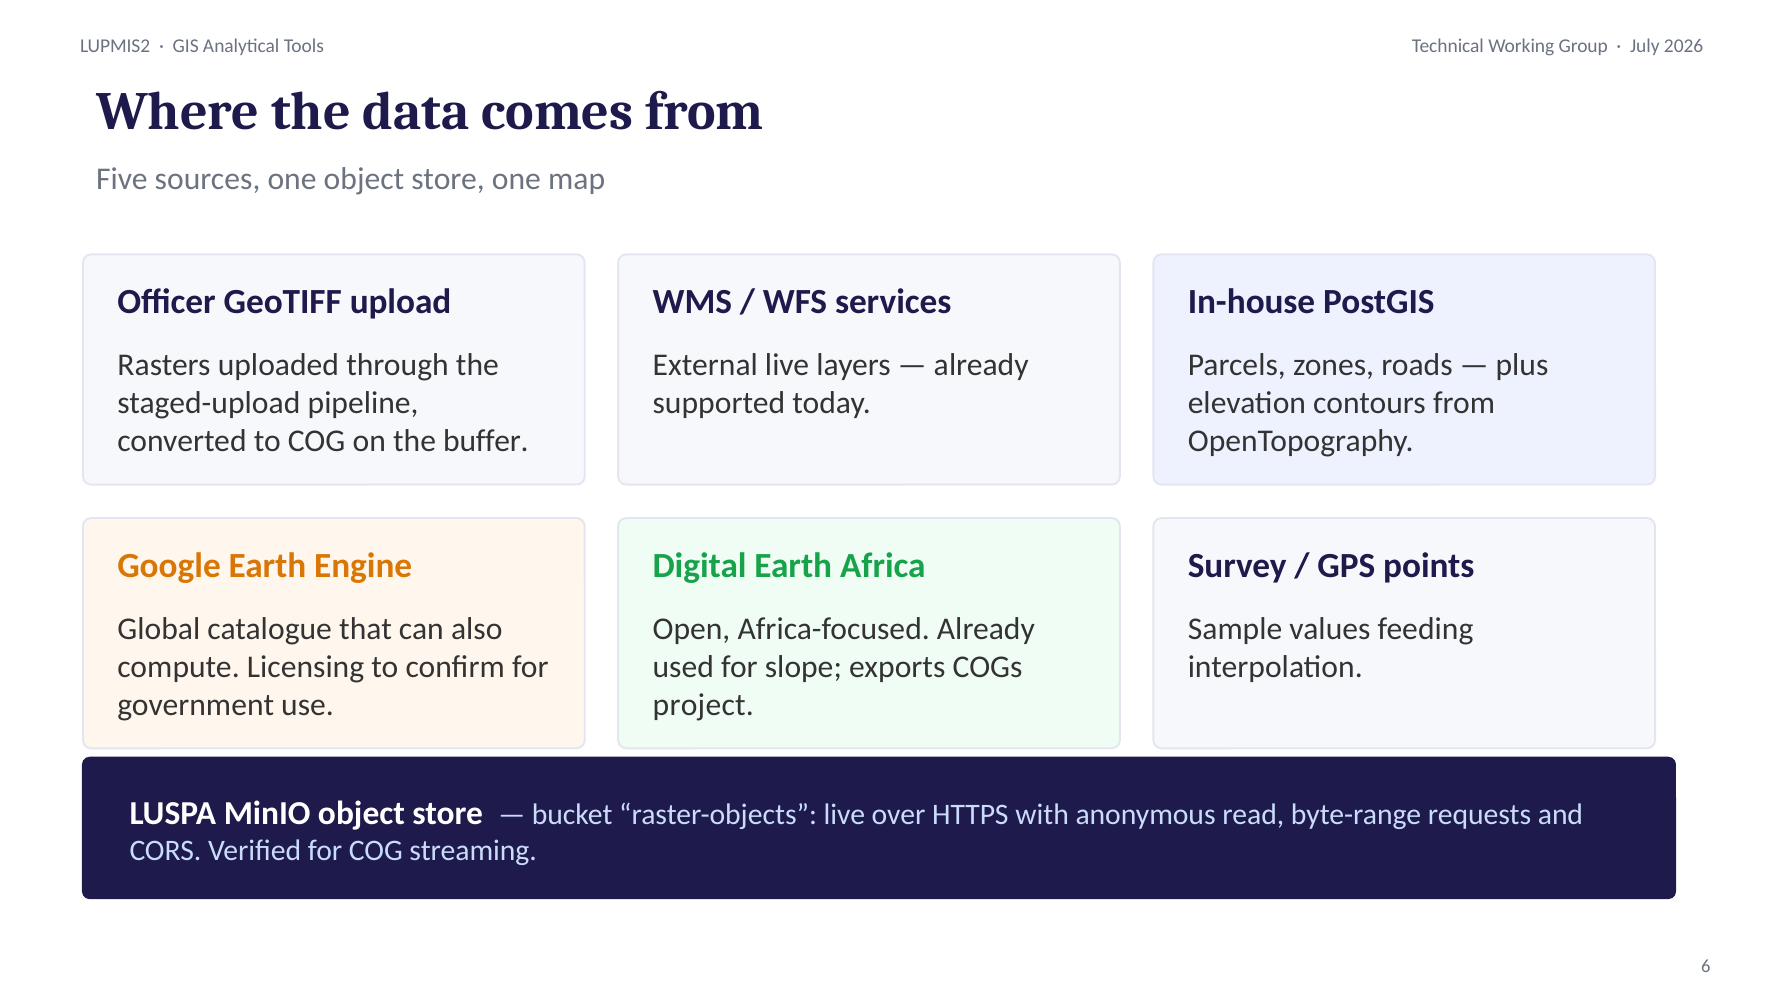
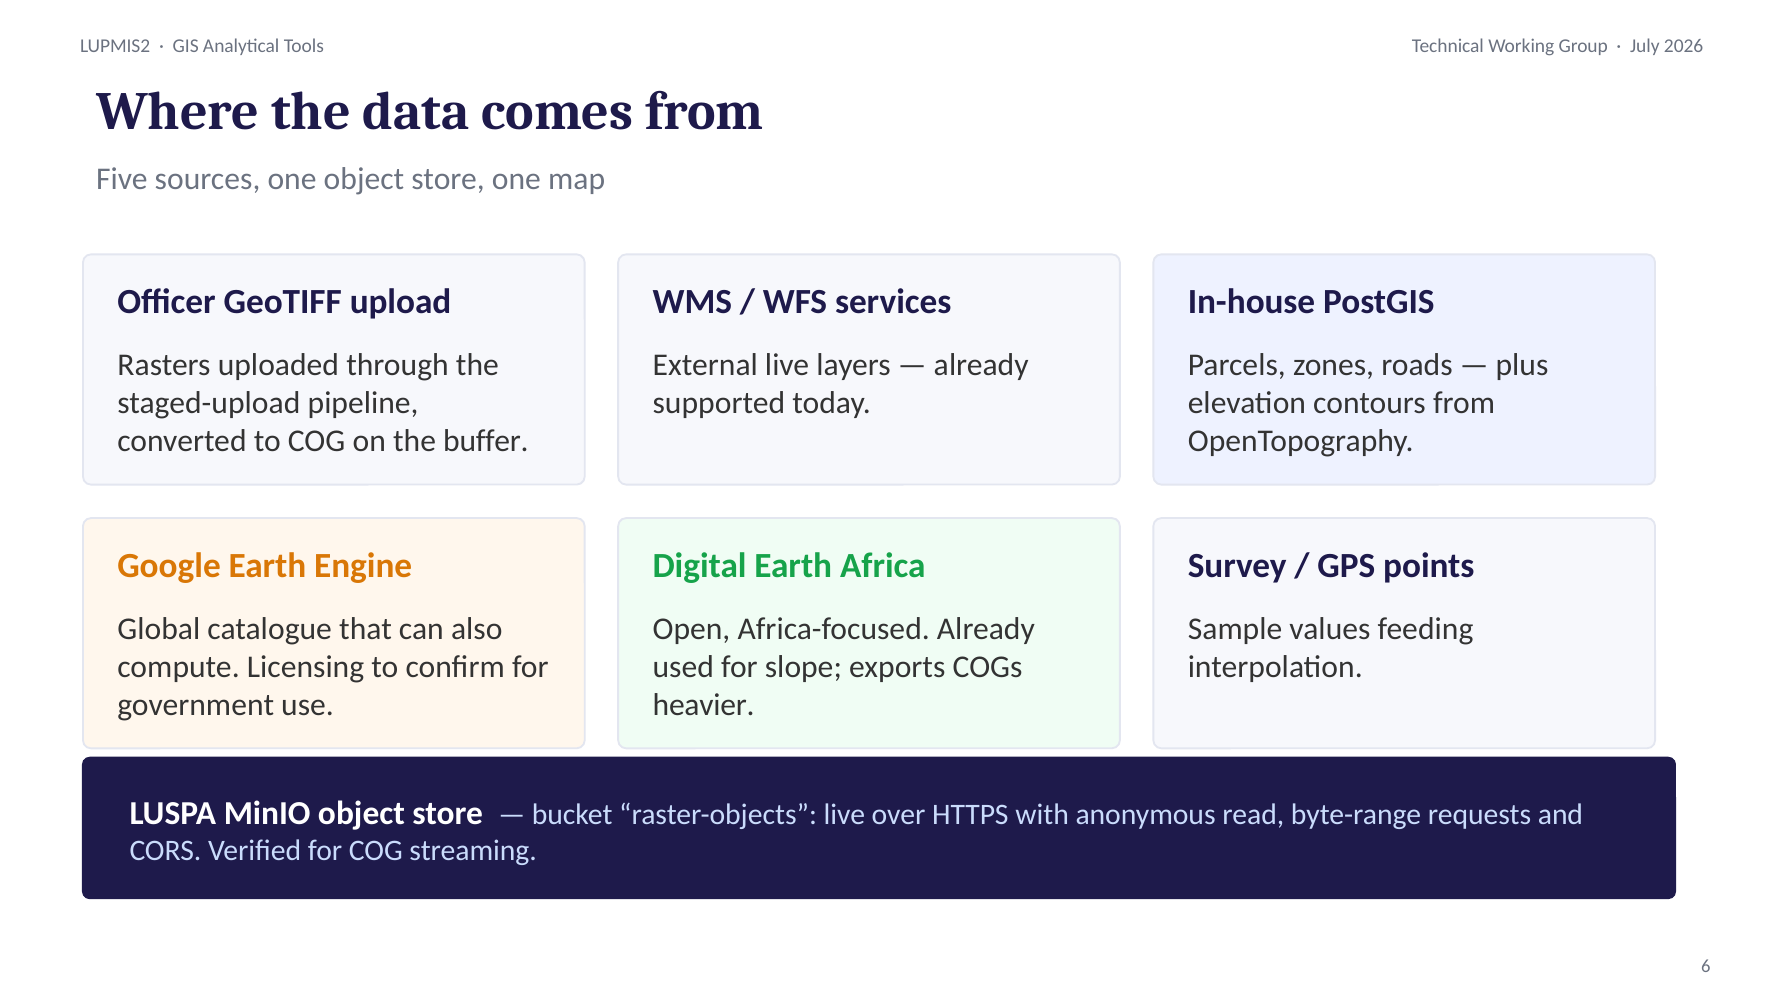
project: project -> heavier
